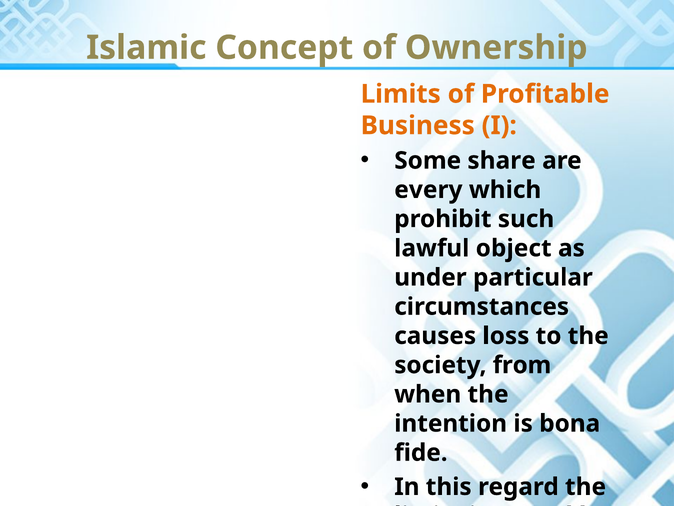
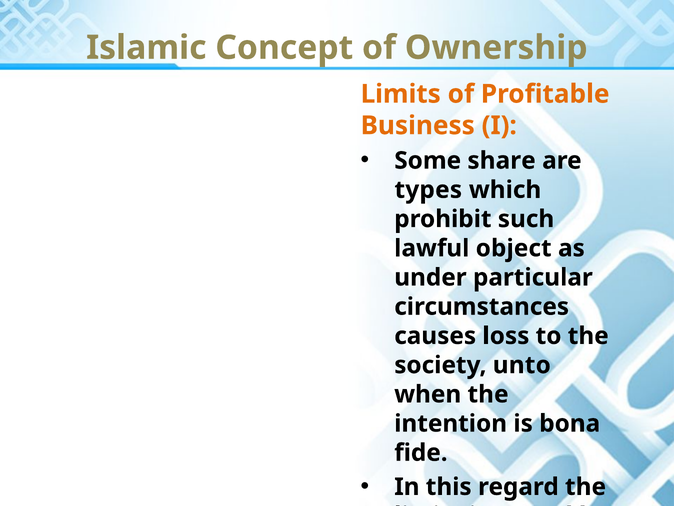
every: every -> types
from: from -> unto
